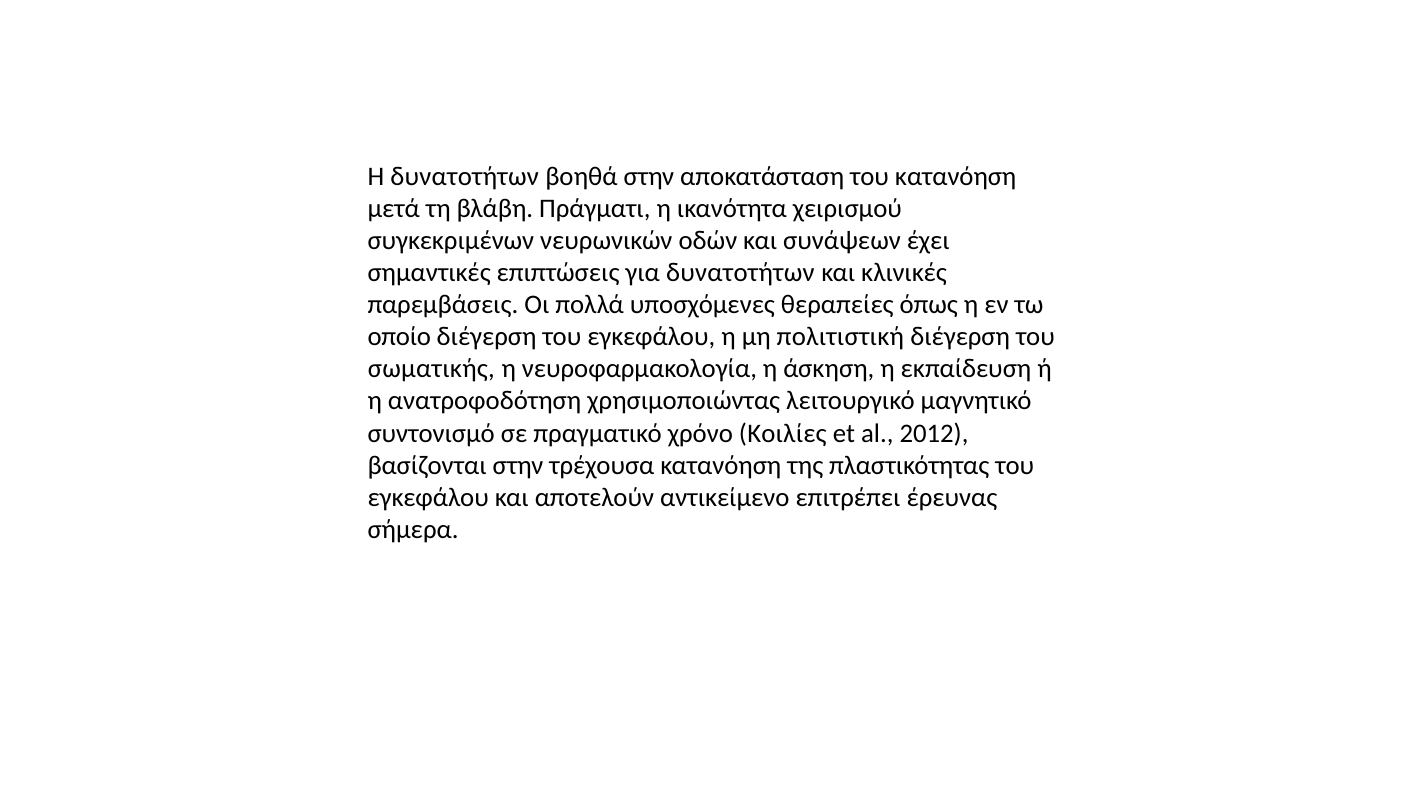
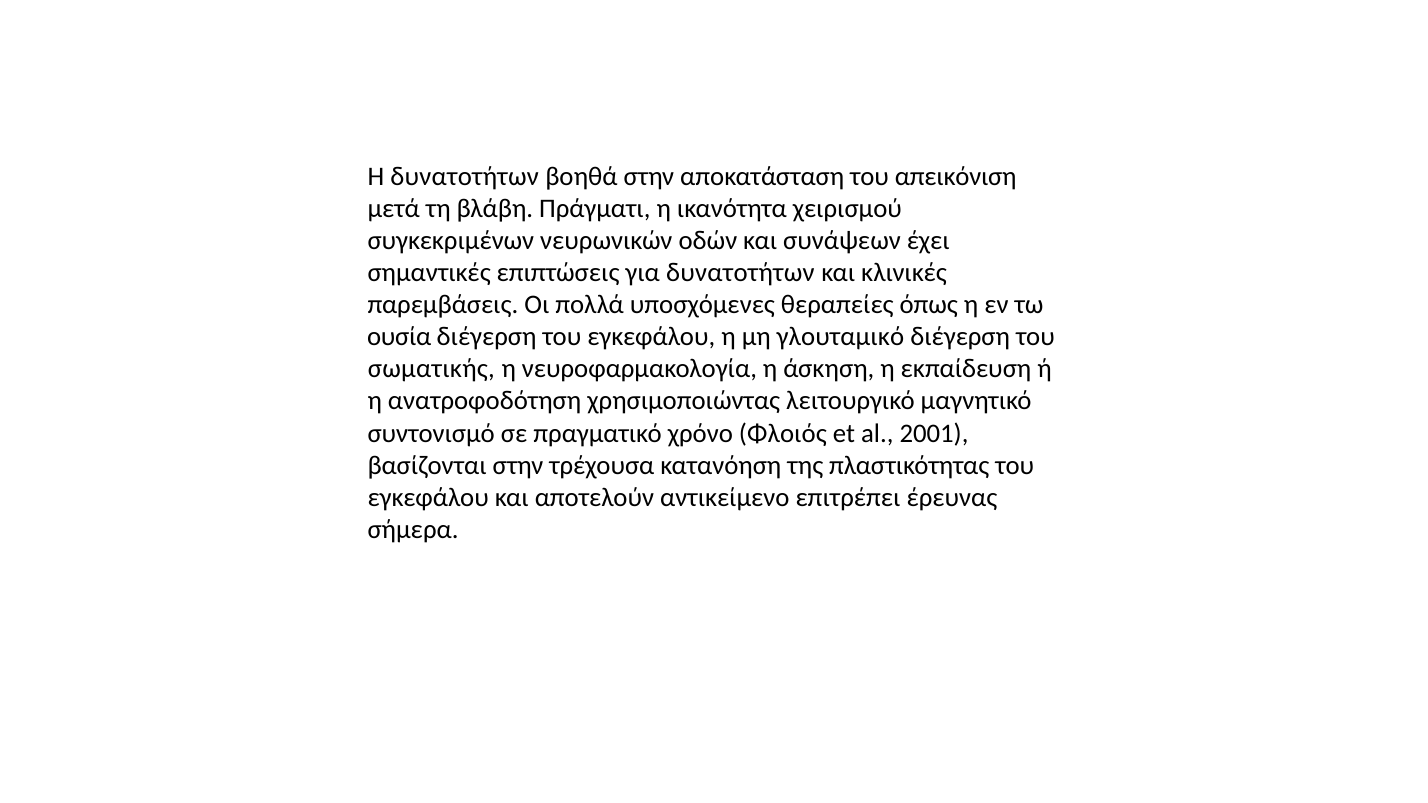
του κατανόηση: κατανόηση -> απεικόνιση
οποίο: οποίο -> ουσία
πολιτιστική: πολιτιστική -> γλουταμικό
Κοιλίες: Κοιλίες -> Φλοιός
2012: 2012 -> 2001
